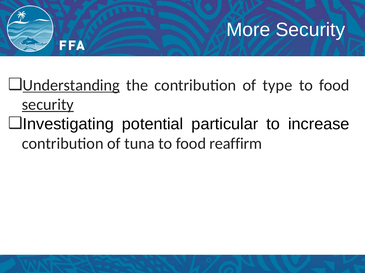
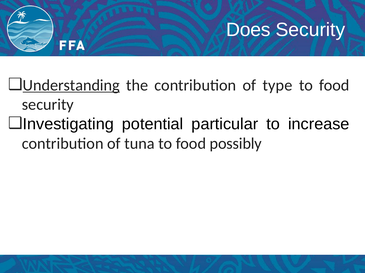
More: More -> Does
security at (48, 105) underline: present -> none
reaffirm: reaffirm -> possibly
